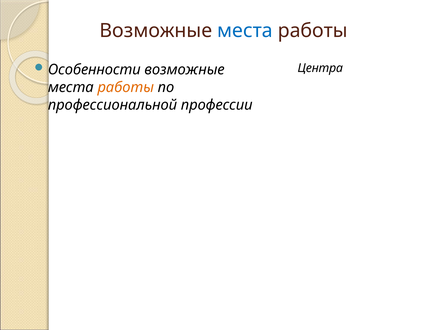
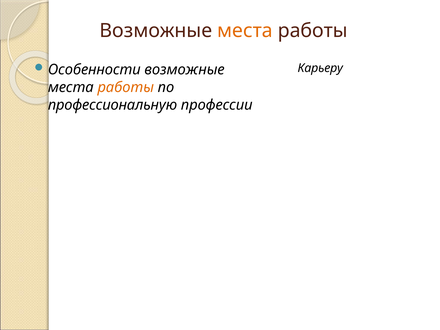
места at (245, 31) colour: blue -> orange
Центра: Центра -> Карьеру
профессиональной: профессиональной -> профессиональную
